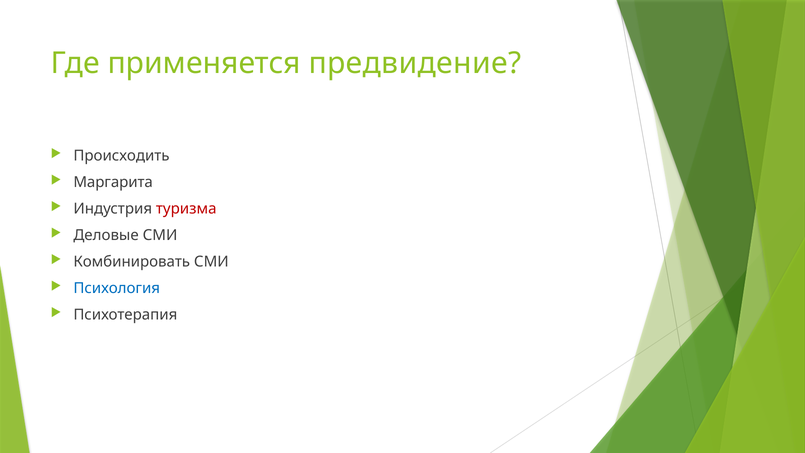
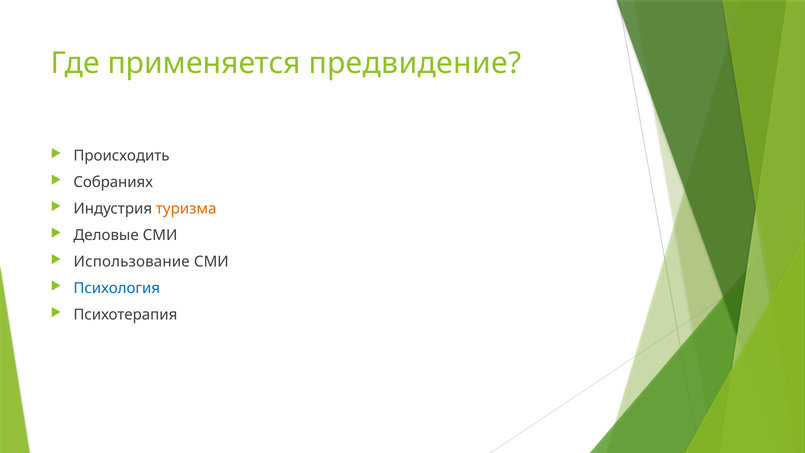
Маргарита: Маргарита -> Собраниях
туризма colour: red -> orange
Комбинировать: Комбинировать -> Использование
